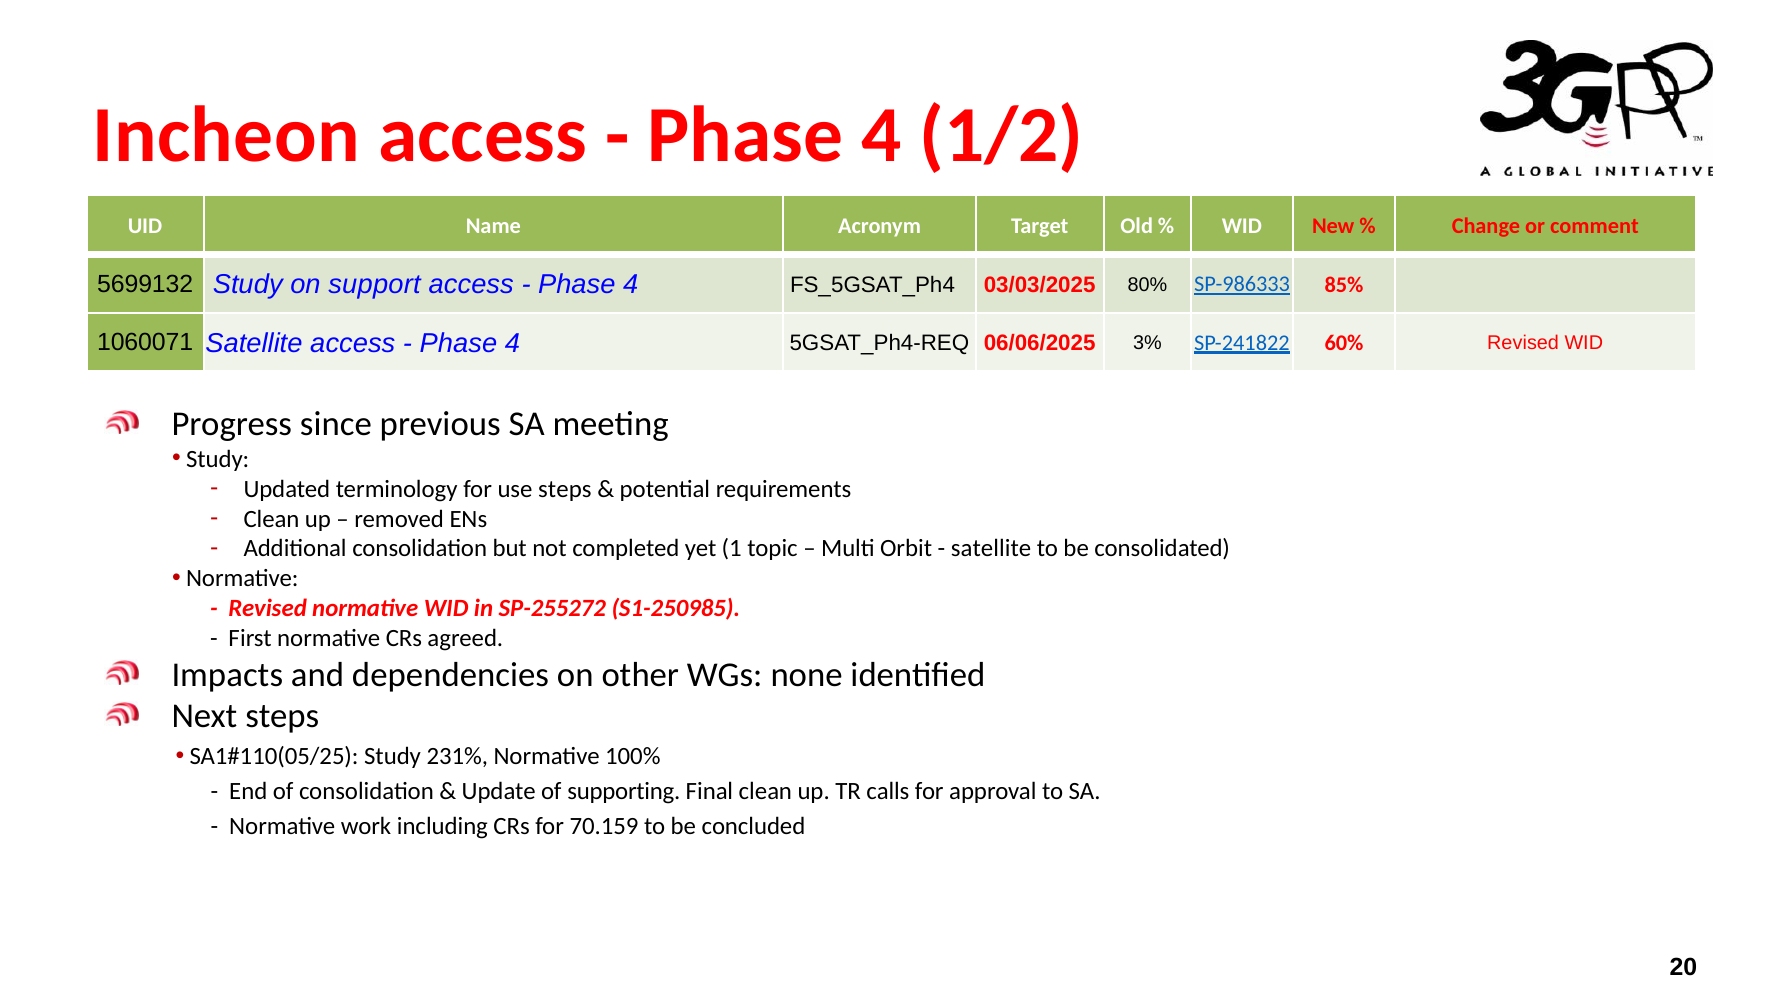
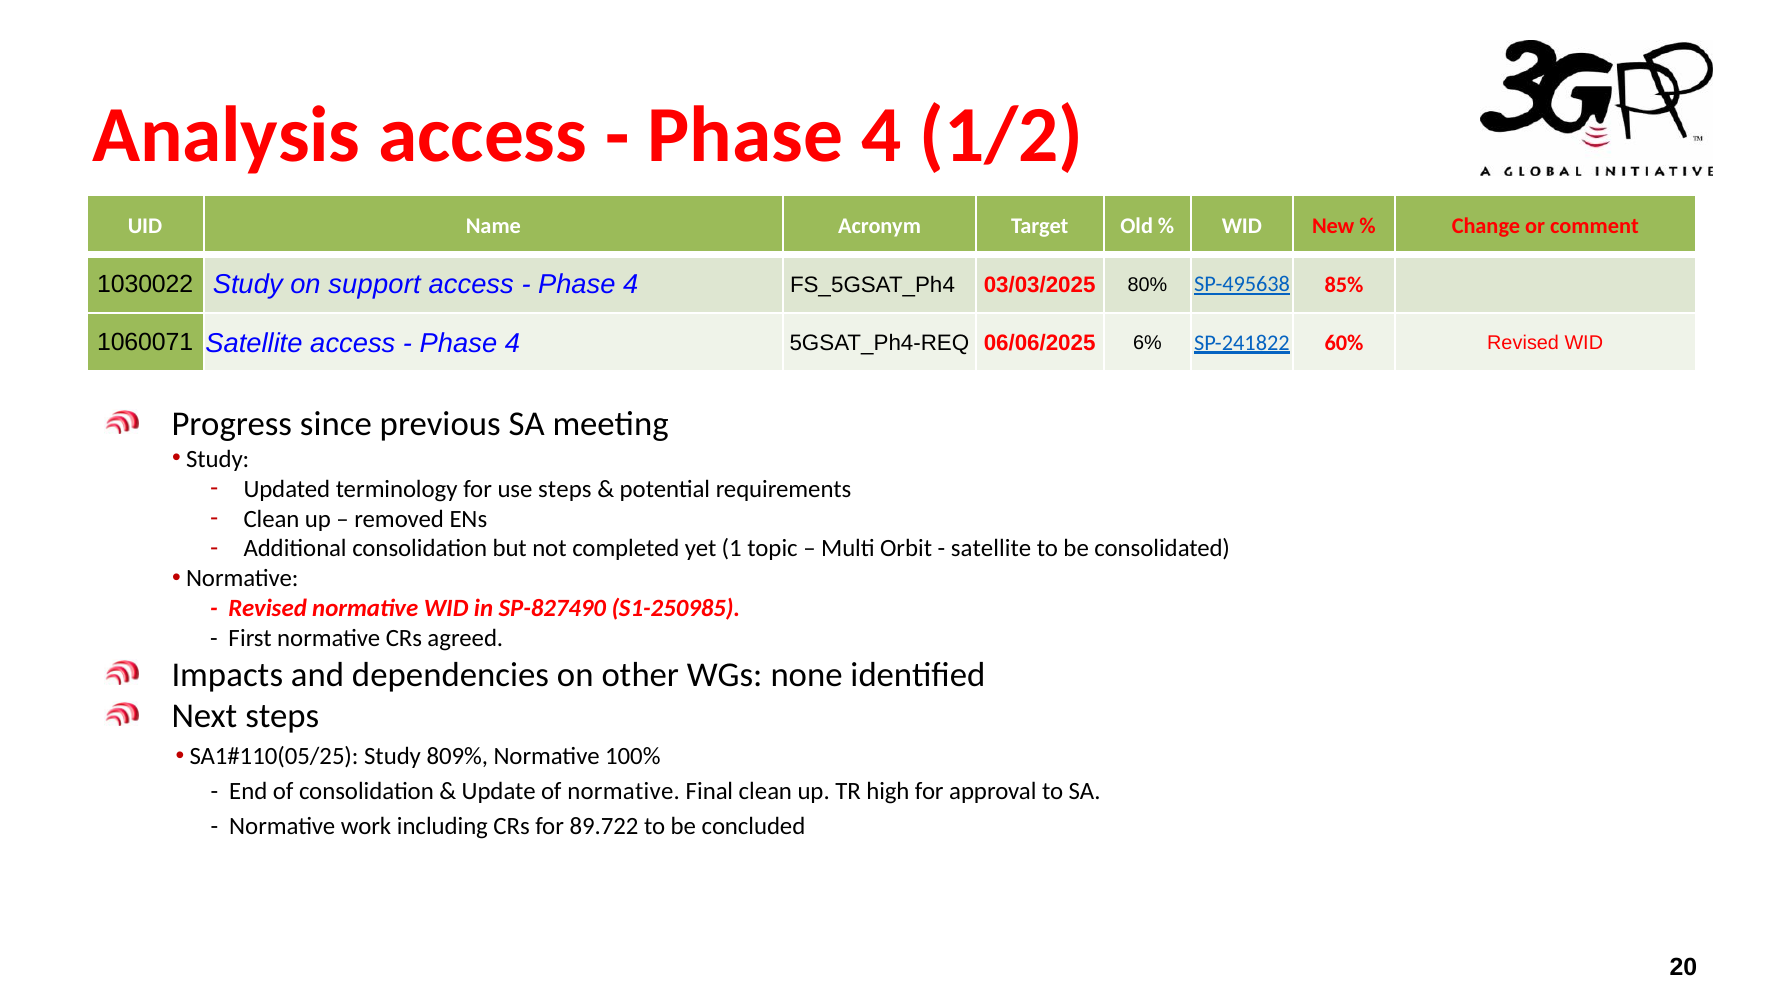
Incheon: Incheon -> Analysis
5699132: 5699132 -> 1030022
SP-986333: SP-986333 -> SP-495638
3%: 3% -> 6%
SP-255272: SP-255272 -> SP-827490
231%: 231% -> 809%
of supporting: supporting -> normative
calls: calls -> high
70.159: 70.159 -> 89.722
